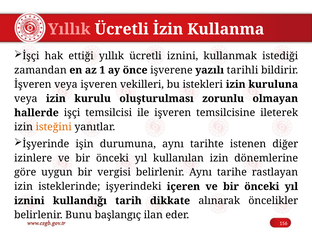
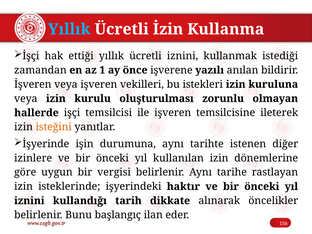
Yıllık at (69, 29) colour: pink -> light blue
tarihli: tarihli -> anılan
içeren: içeren -> haktır
